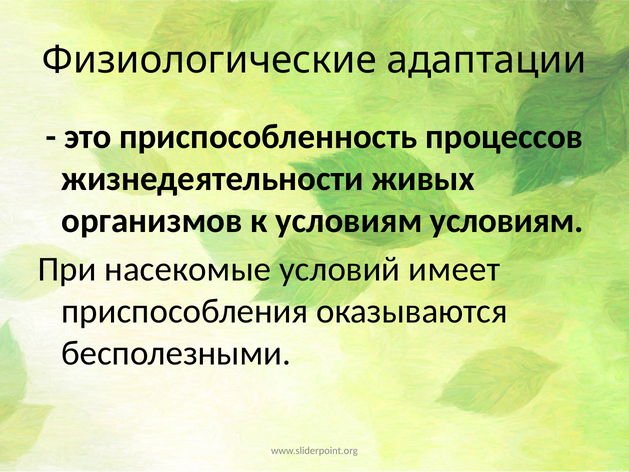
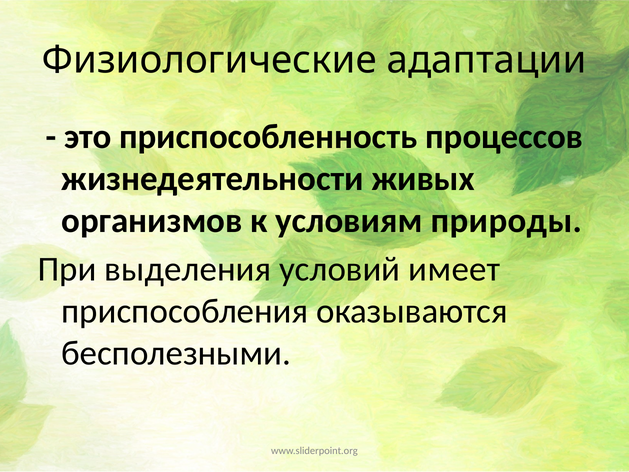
условиям условиям: условиям -> природы
насекомые: насекомые -> выделения
